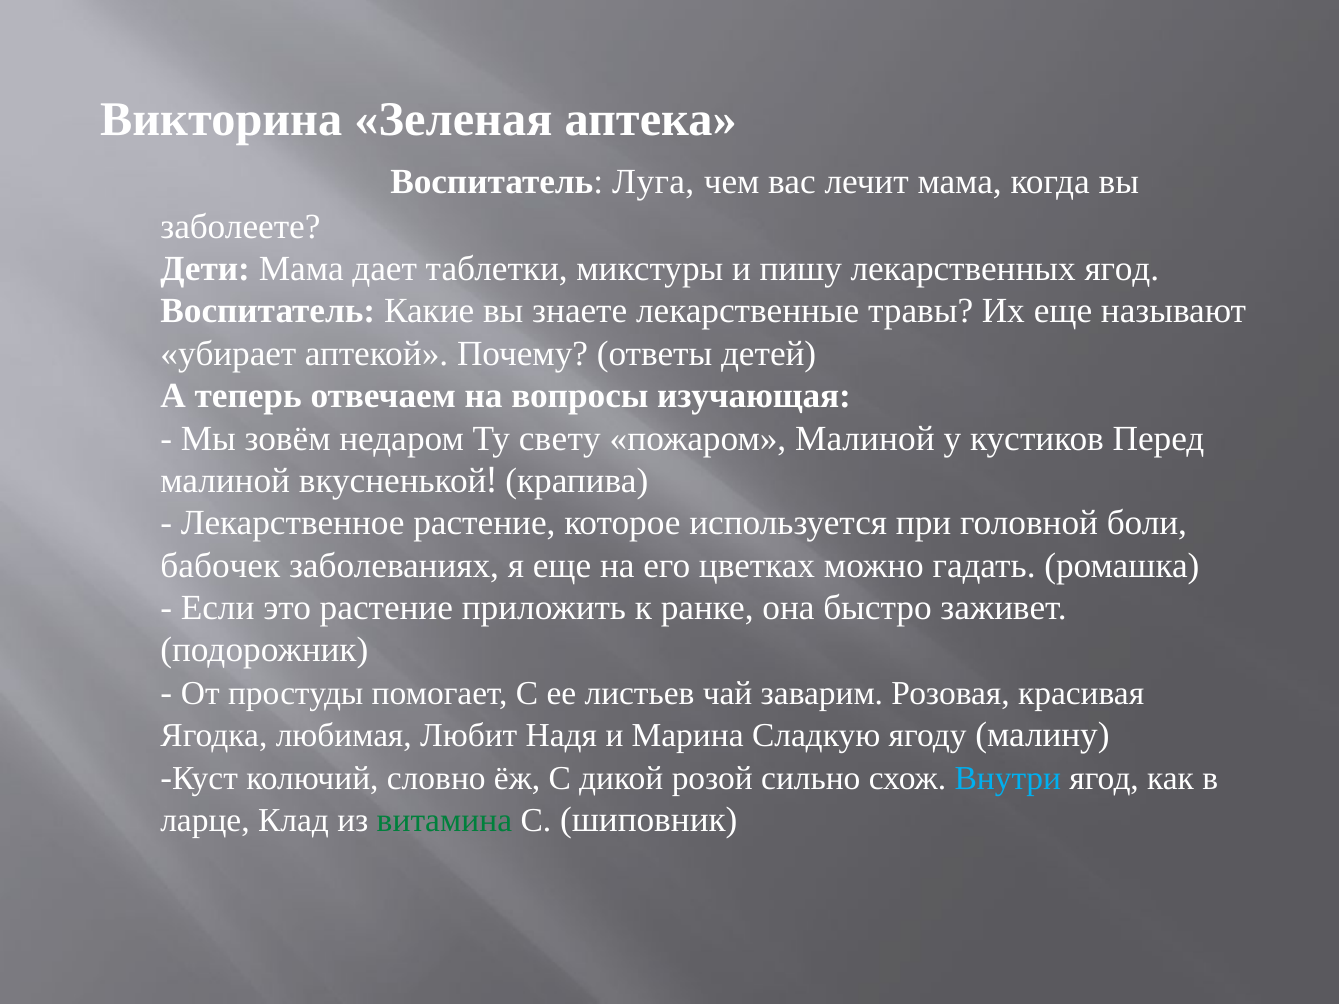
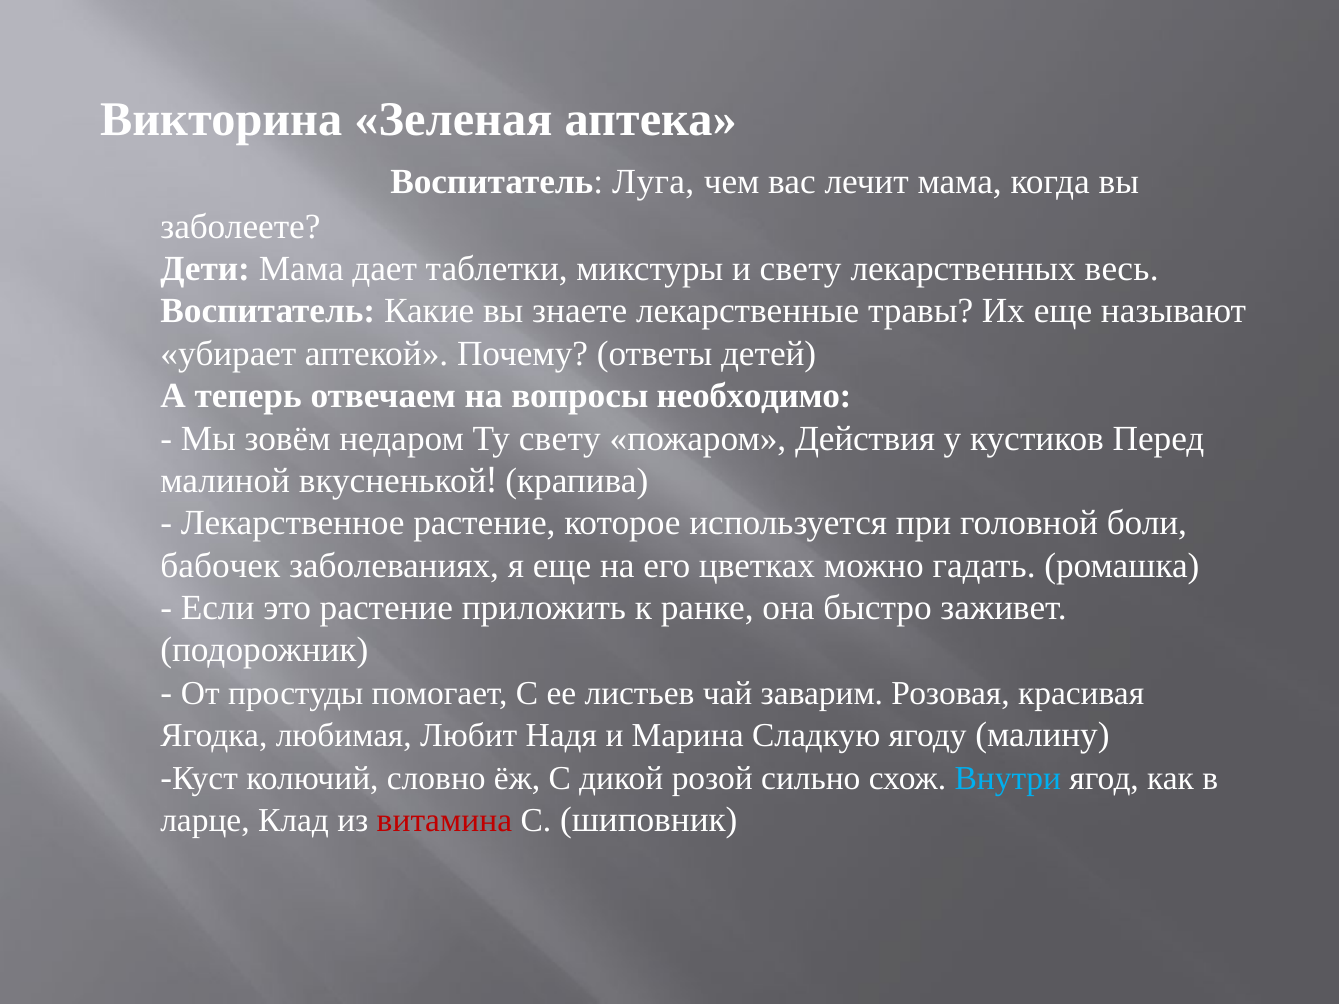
и пишу: пишу -> свету
лекарственных ягод: ягод -> весь
изучающая: изучающая -> необходимо
пожаром Малиной: Малиной -> Действия
витамина colour: green -> red
